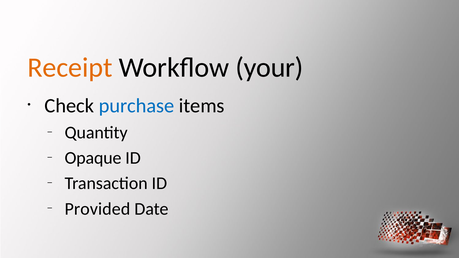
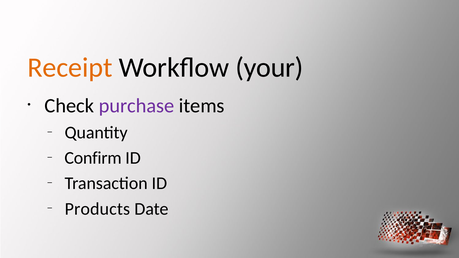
purchase colour: blue -> purple
Opaque: Opaque -> Confirm
Provided: Provided -> Products
